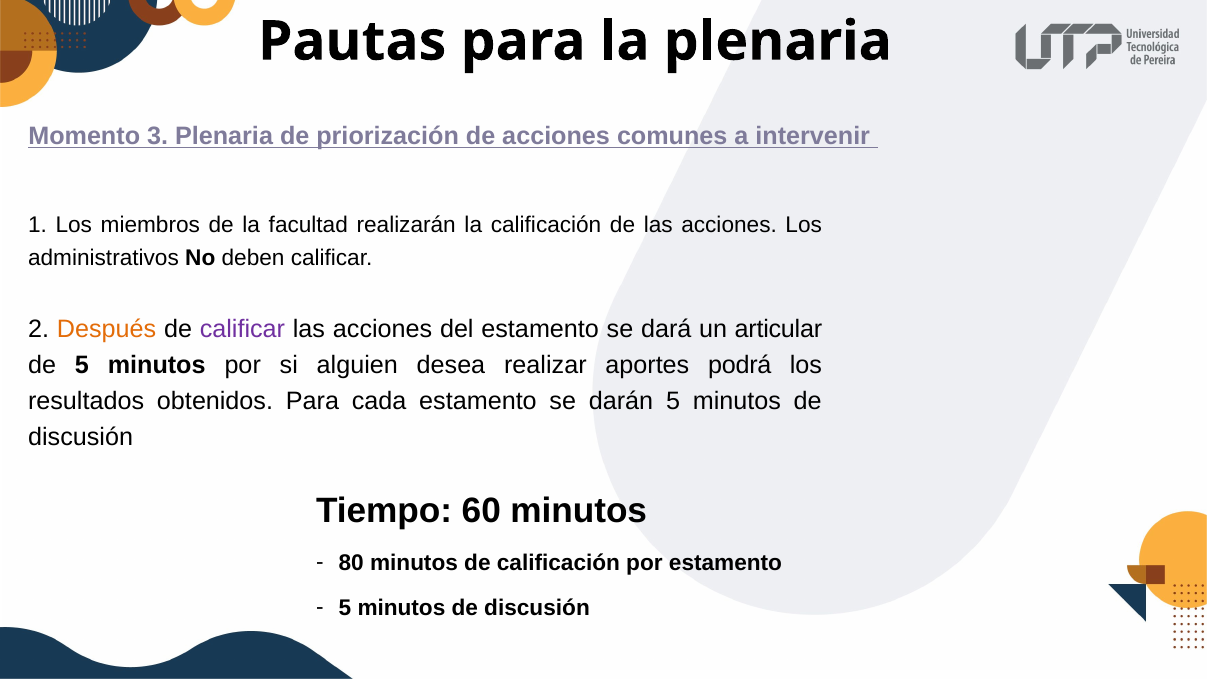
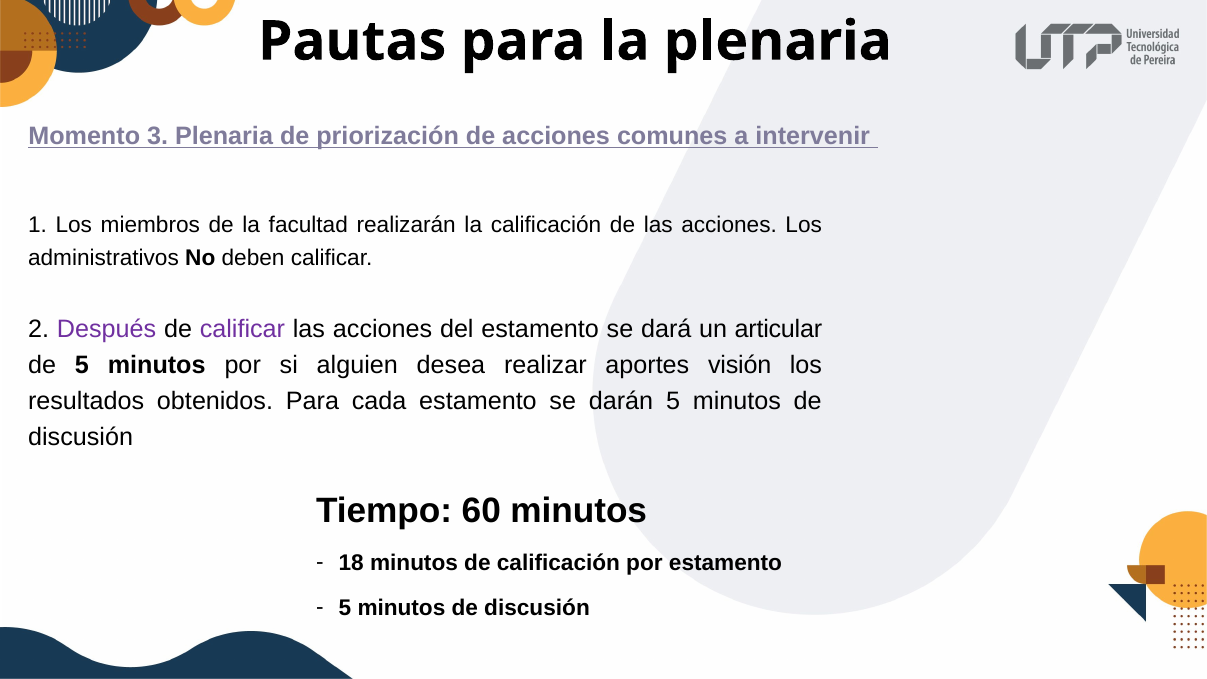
Después colour: orange -> purple
podrá: podrá -> visión
80: 80 -> 18
